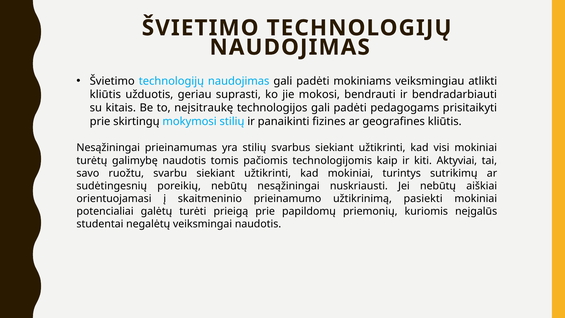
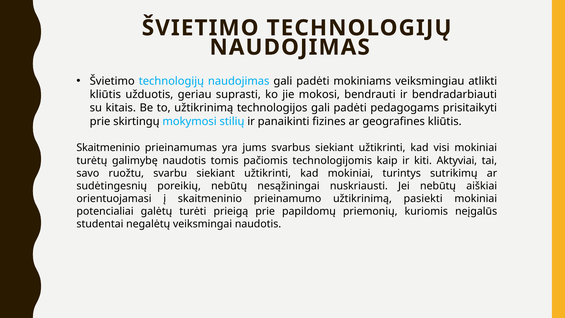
to neįsitraukę: neįsitraukę -> užtikrinimą
Nesąžiningai at (108, 148): Nesąžiningai -> Skaitmeninio
yra stilių: stilių -> jums
